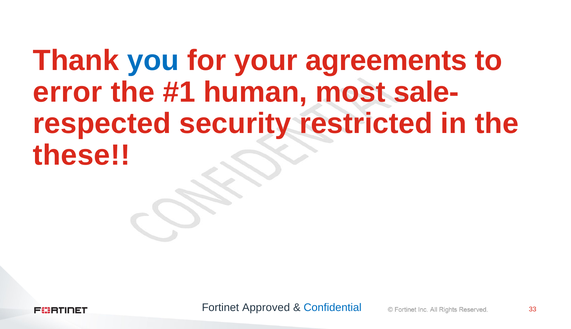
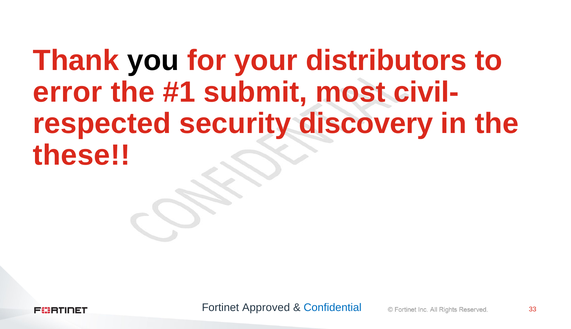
you colour: blue -> black
agreements: agreements -> distributors
human: human -> submit
sale-: sale- -> civil-
restricted: restricted -> discovery
